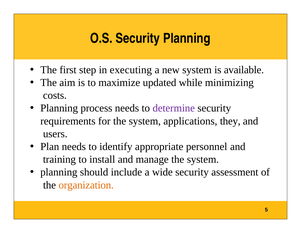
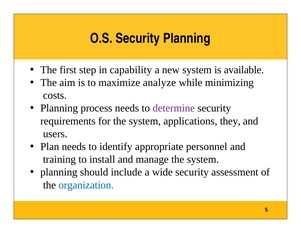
executing: executing -> capability
updated: updated -> analyze
organization colour: orange -> blue
